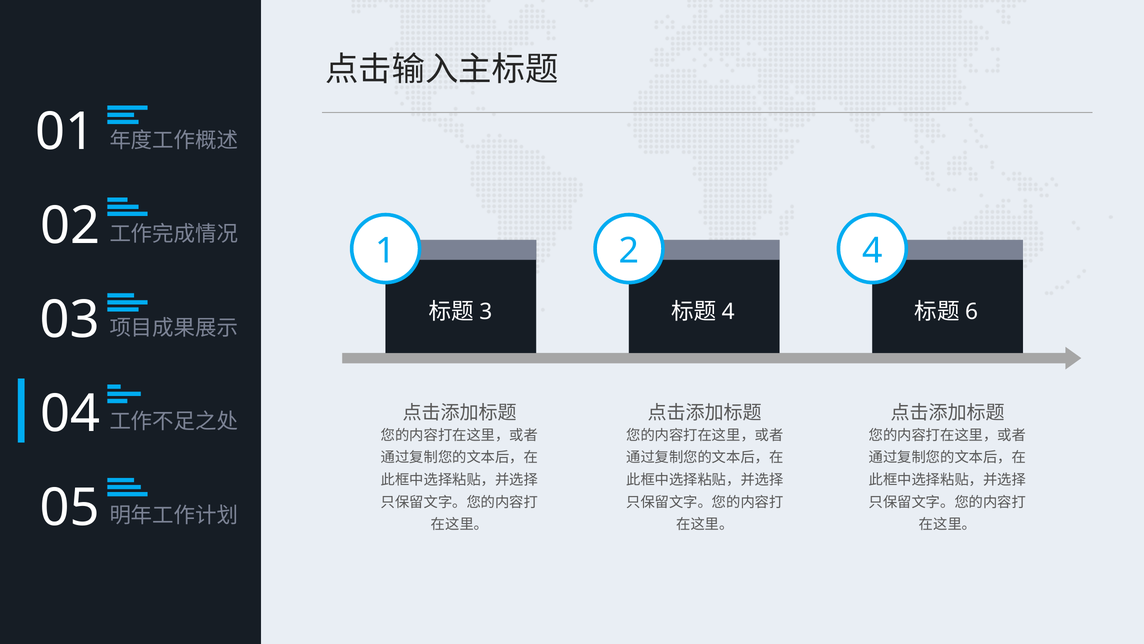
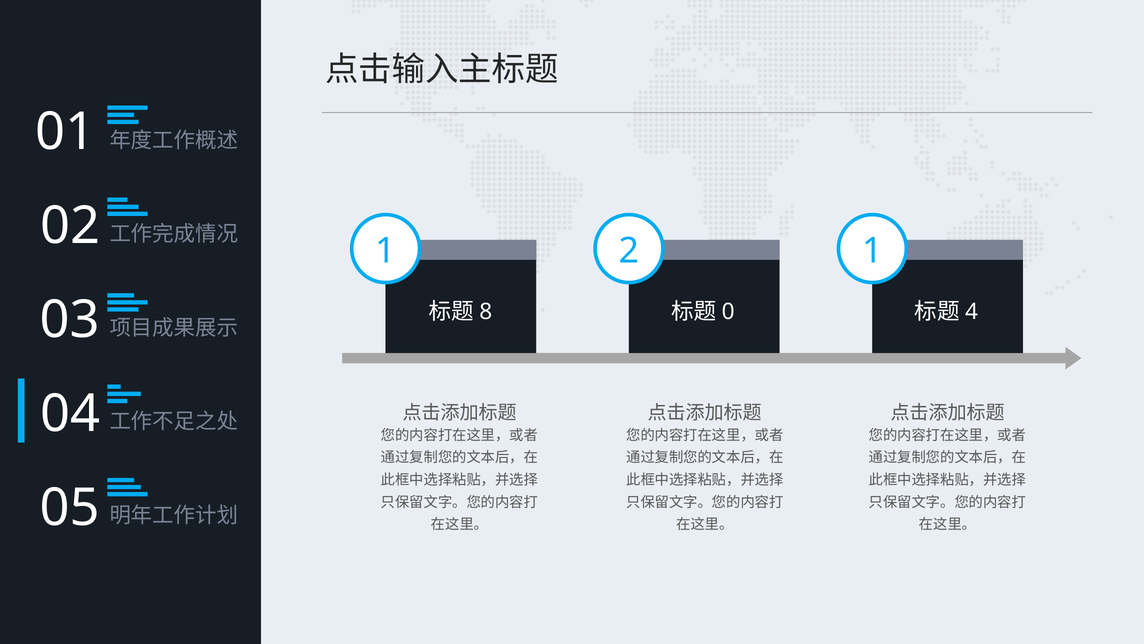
1 4: 4 -> 1
3: 3 -> 8
4 at (728, 311): 4 -> 0
6: 6 -> 4
